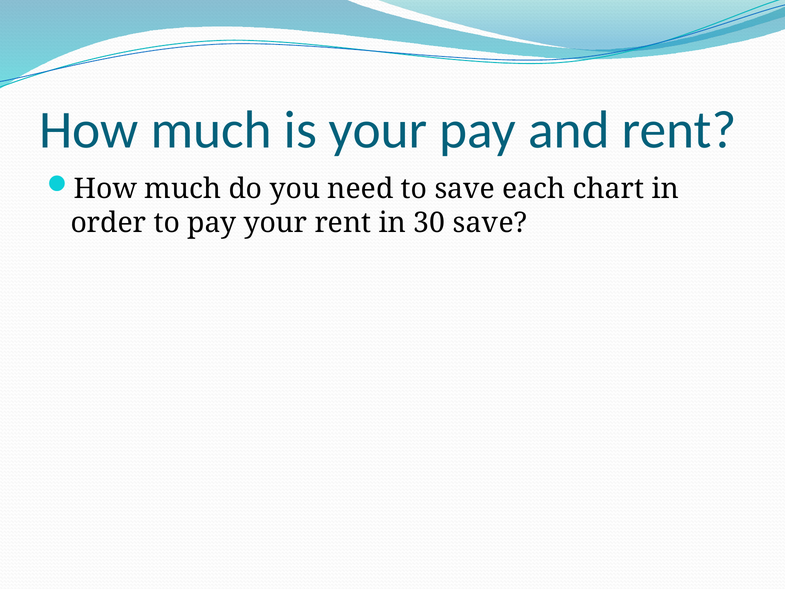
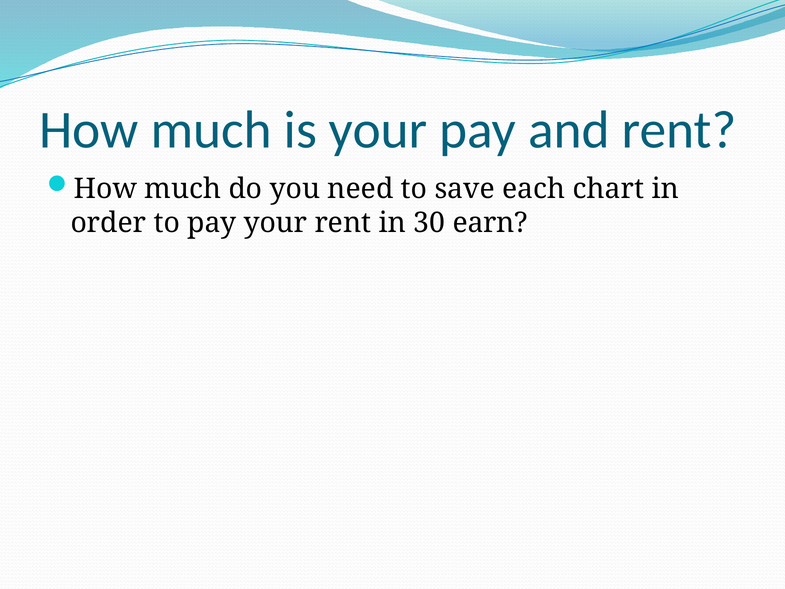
30 save: save -> earn
